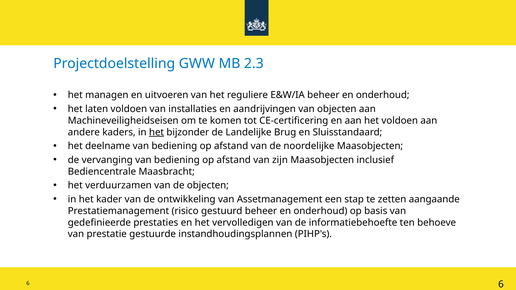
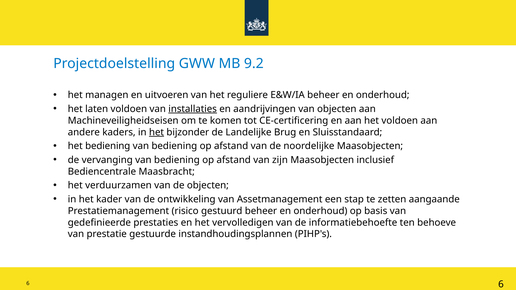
2.3: 2.3 -> 9.2
installaties underline: none -> present
het deelname: deelname -> bediening
